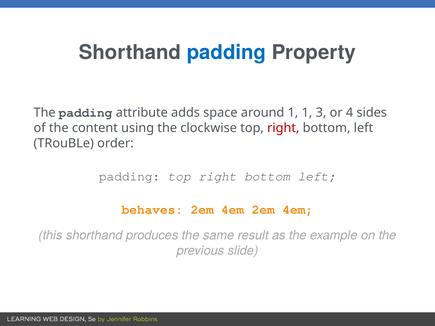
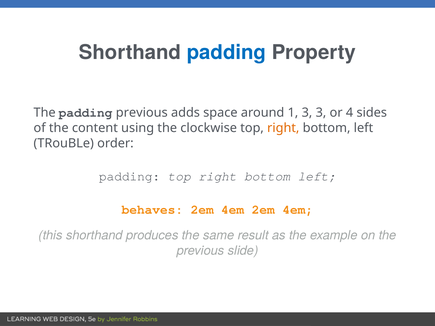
padding attribute: attribute -> previous
1 1: 1 -> 3
right at (283, 128) colour: red -> orange
